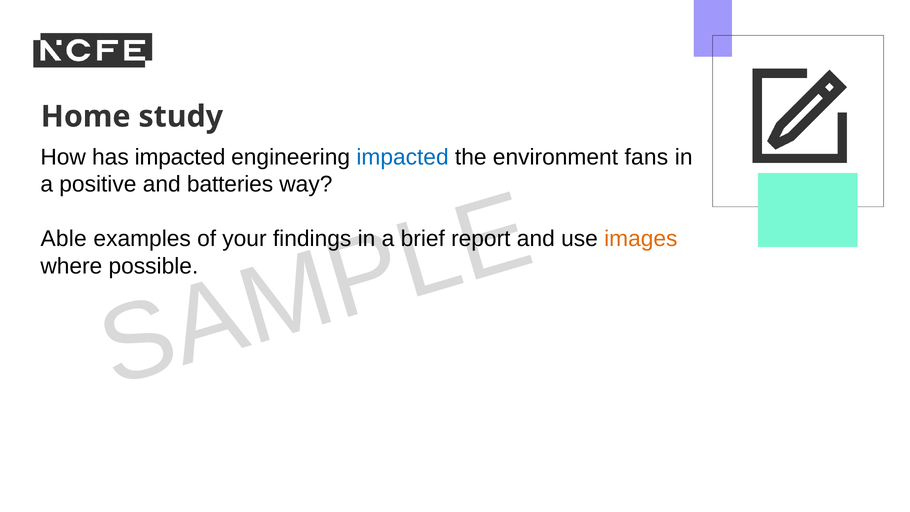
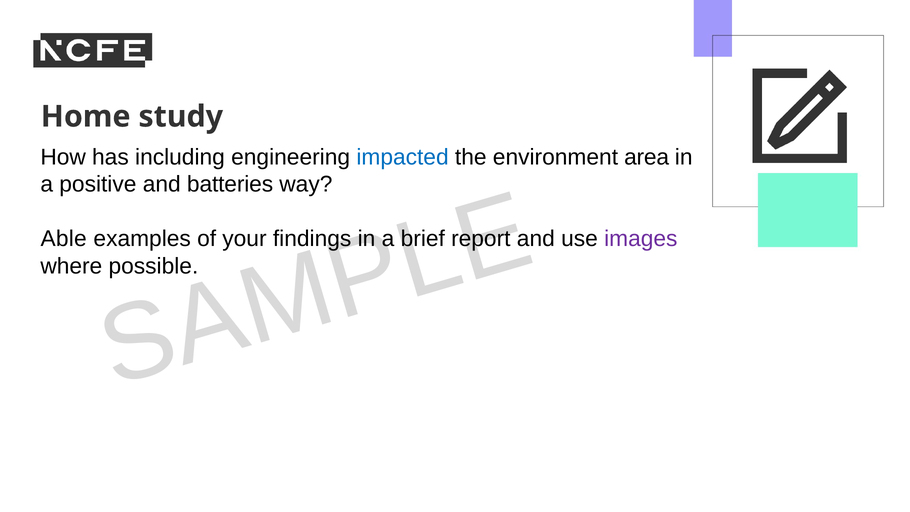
has impacted: impacted -> including
fans: fans -> area
images colour: orange -> purple
